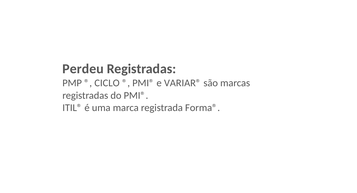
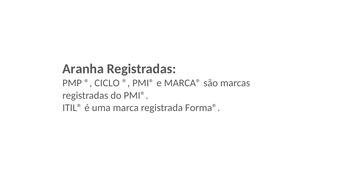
Perdeu: Perdeu -> Aranha
VARIAR®: VARIAR® -> MARCA®
